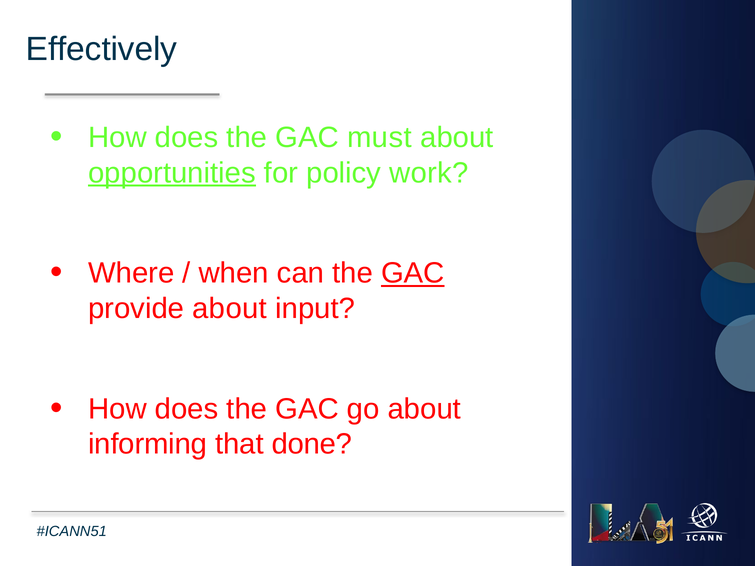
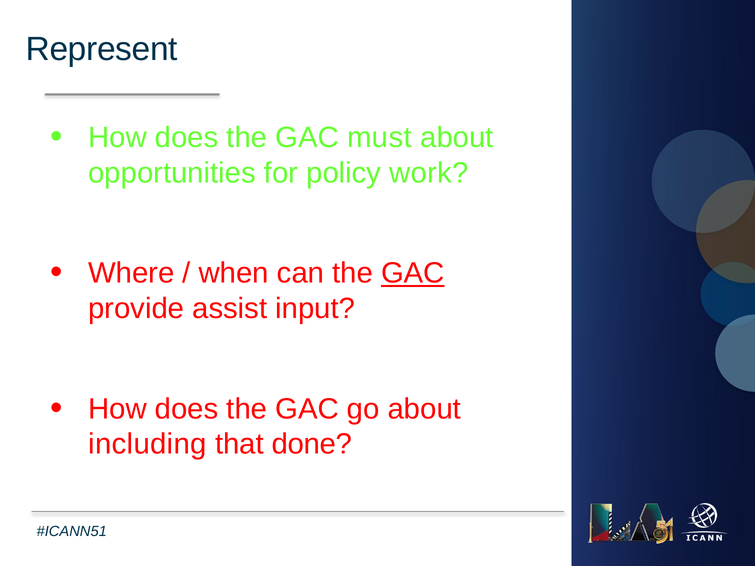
Effectively: Effectively -> Represent
opportunities underline: present -> none
provide about: about -> assist
informing: informing -> including
